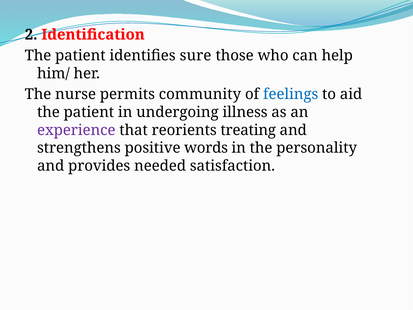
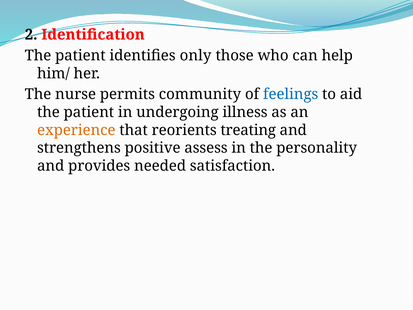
sure: sure -> only
experience colour: purple -> orange
words: words -> assess
